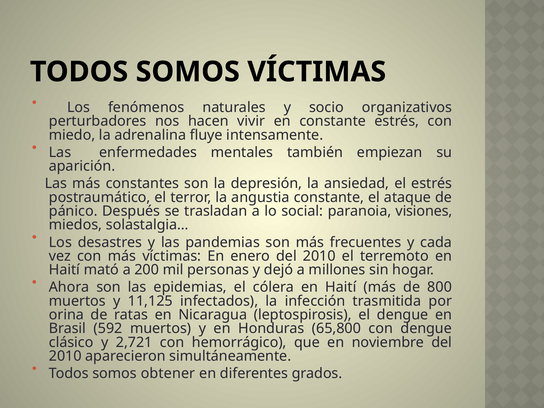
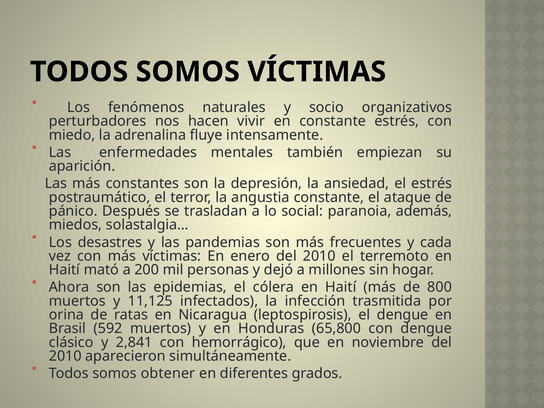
visiones: visiones -> además
2,721: 2,721 -> 2,841
